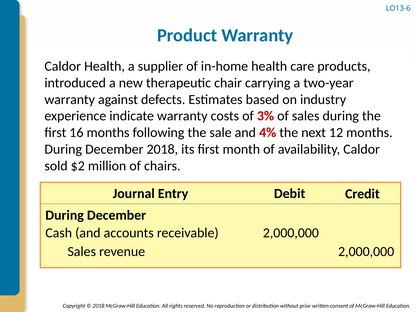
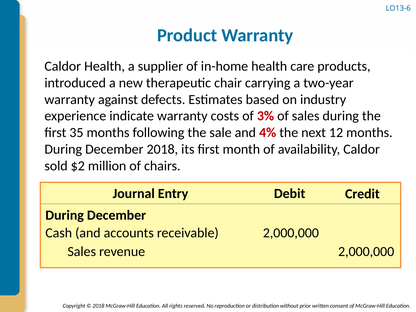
16: 16 -> 35
